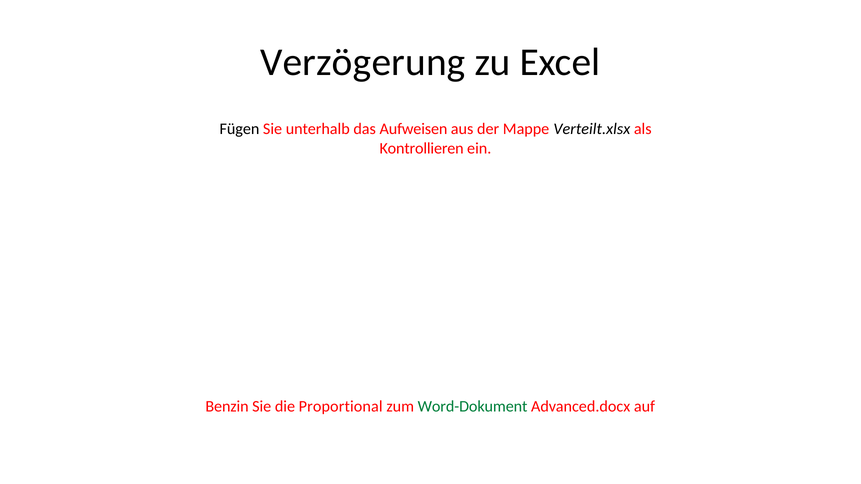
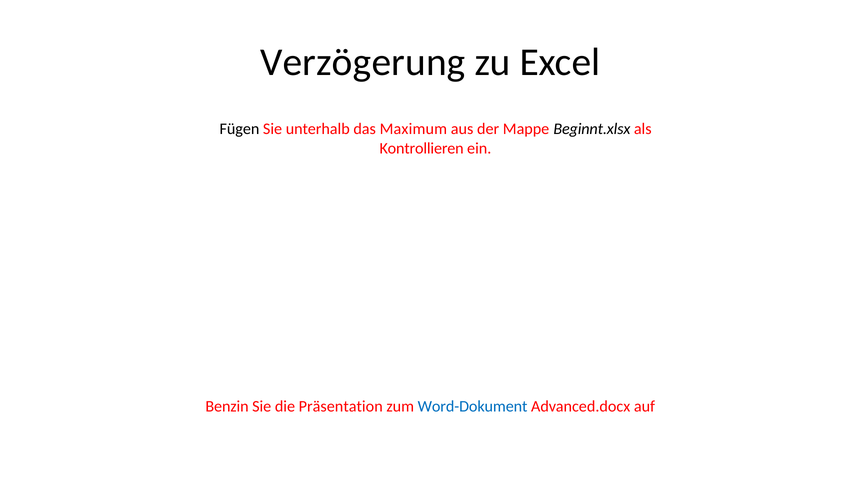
Aufweisen: Aufweisen -> Maximum
Verteilt.xlsx: Verteilt.xlsx -> Beginnt.xlsx
Proportional: Proportional -> Präsentation
Word-Dokument colour: green -> blue
